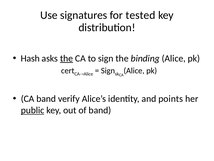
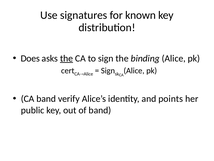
tested: tested -> known
Hash: Hash -> Does
public underline: present -> none
